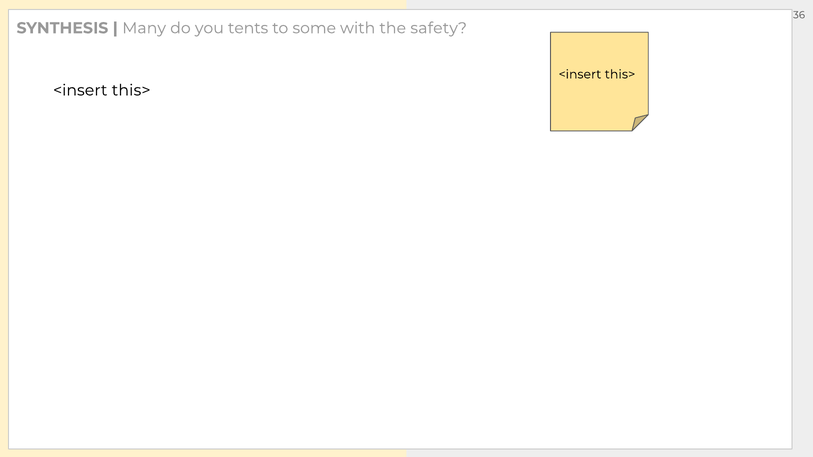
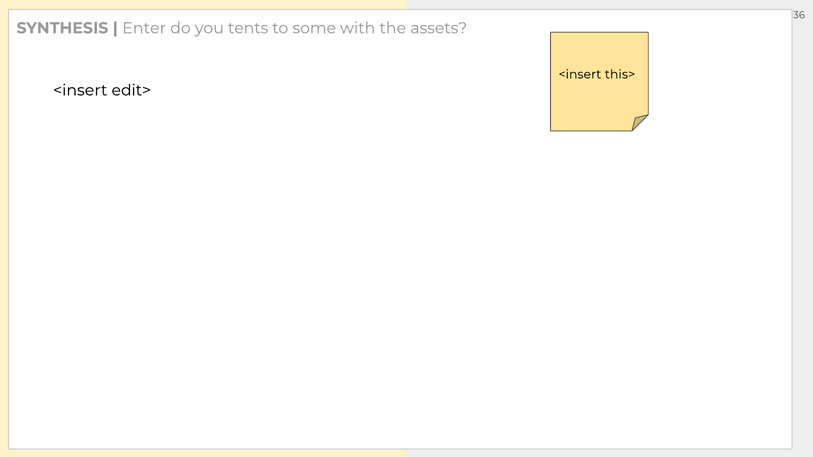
Many: Many -> Enter
safety: safety -> assets
this> at (131, 90): this> -> edit>
